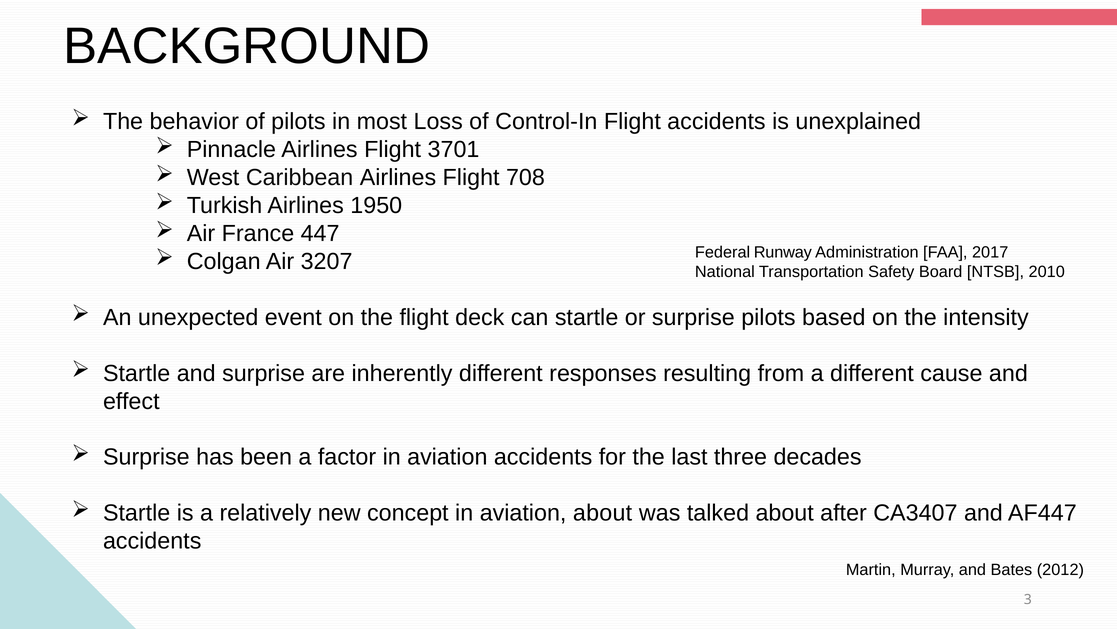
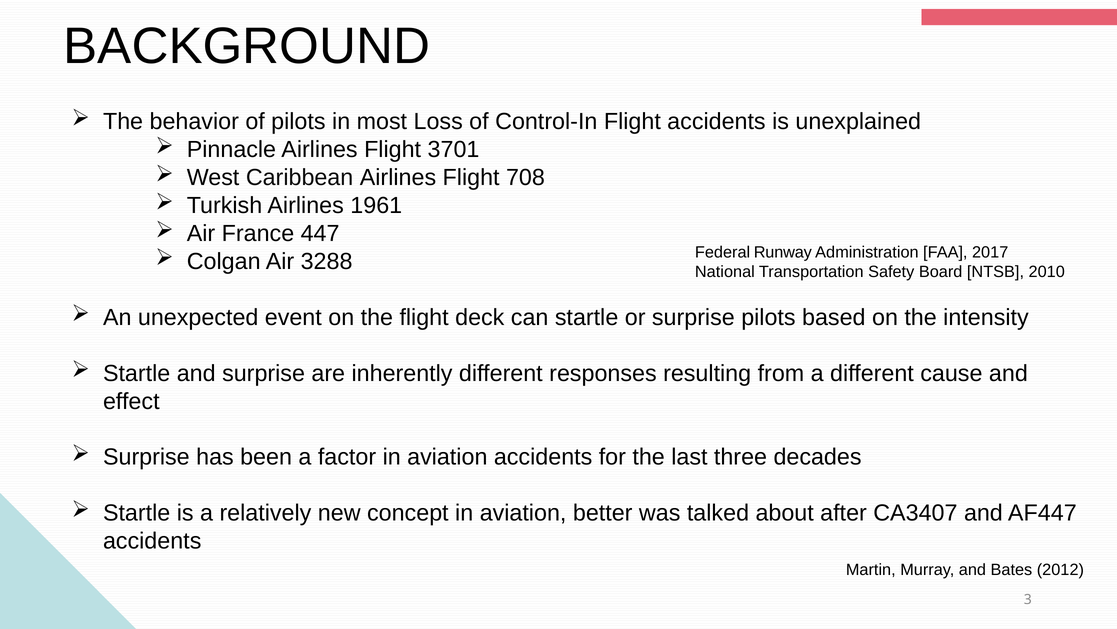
1950: 1950 -> 1961
3207: 3207 -> 3288
aviation about: about -> better
